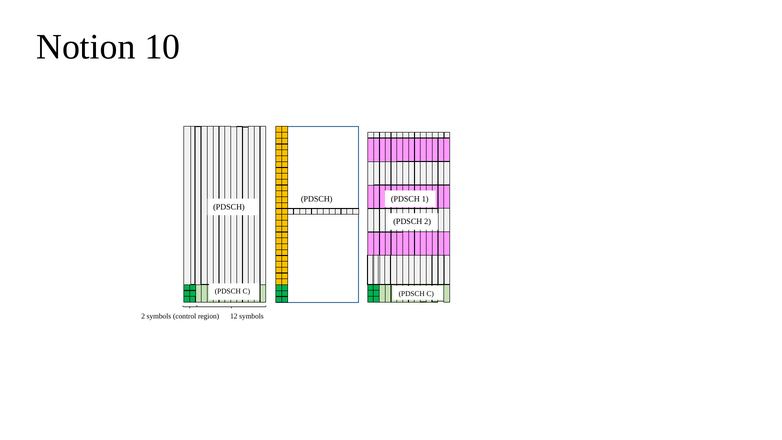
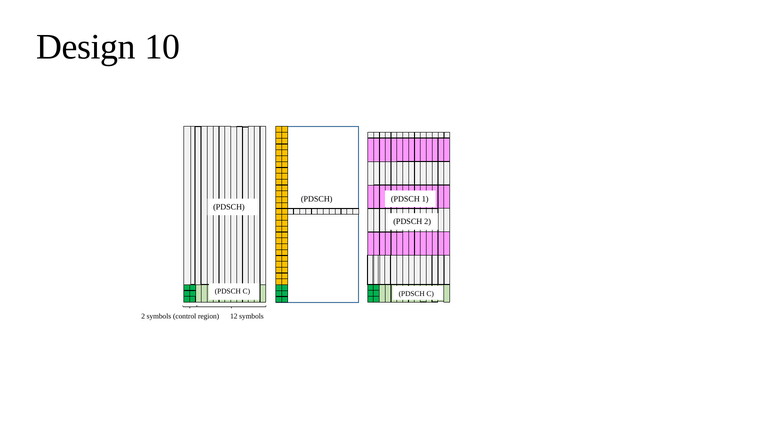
Notion: Notion -> Design
